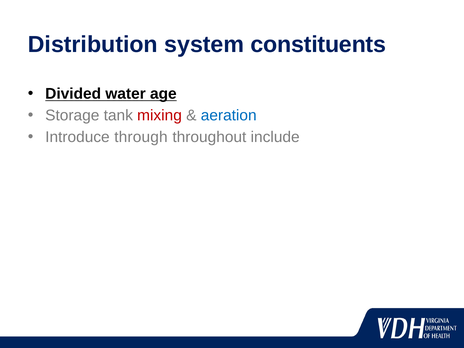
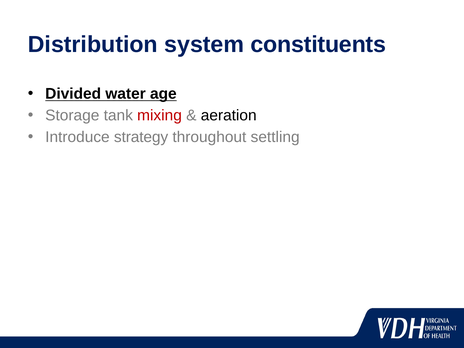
aeration colour: blue -> black
through: through -> strategy
include: include -> settling
